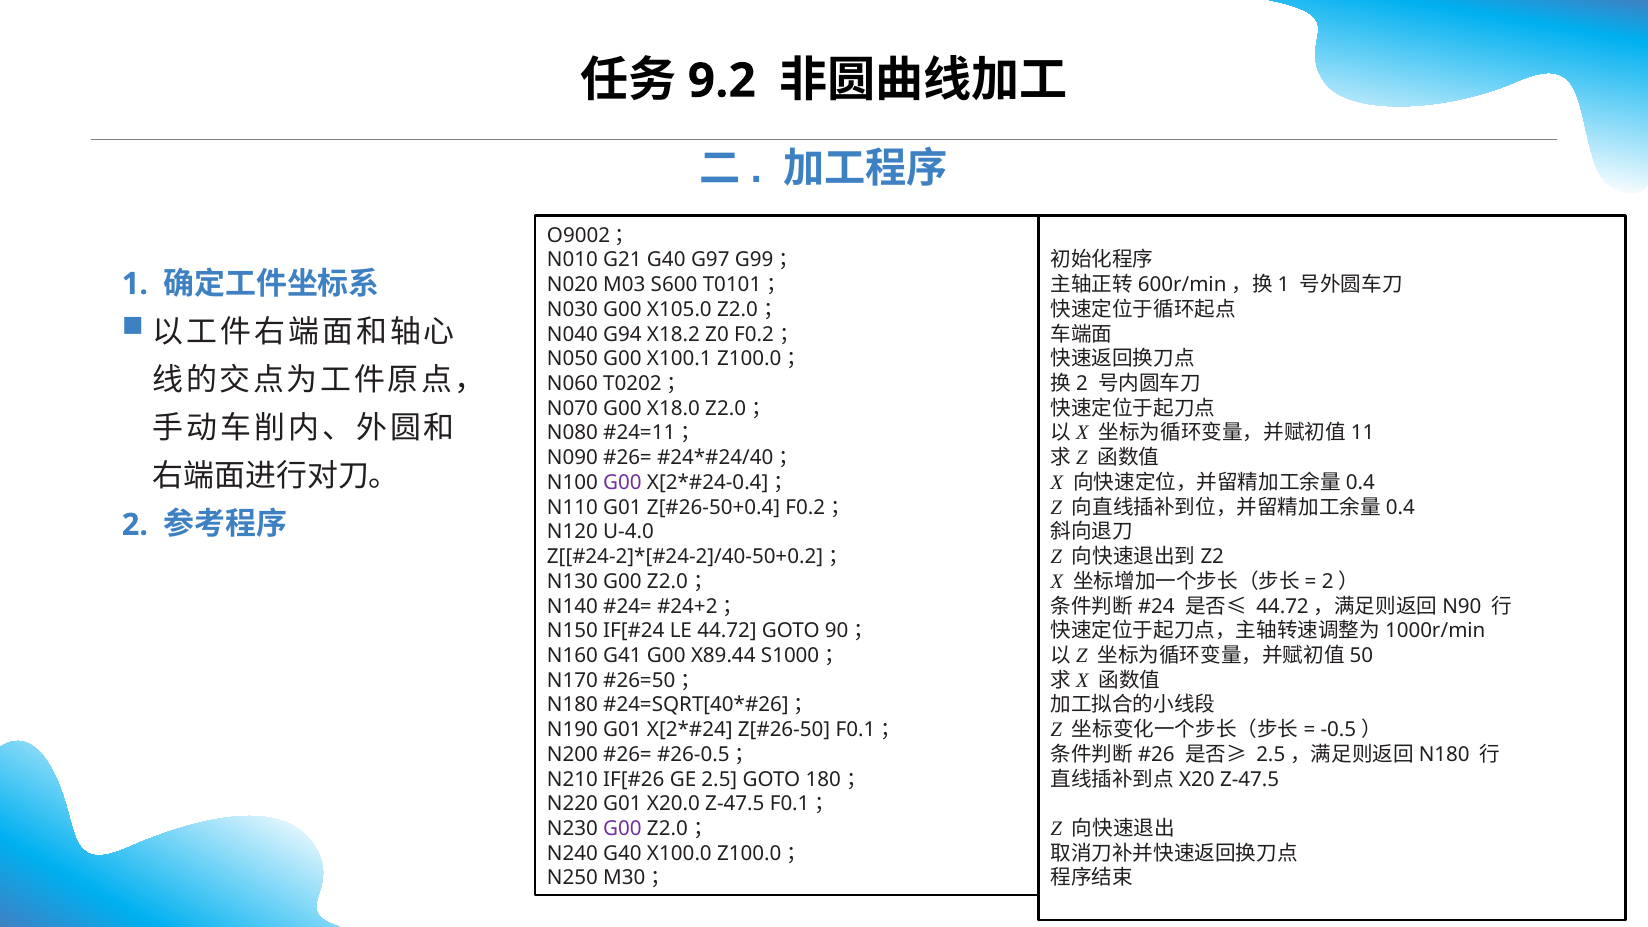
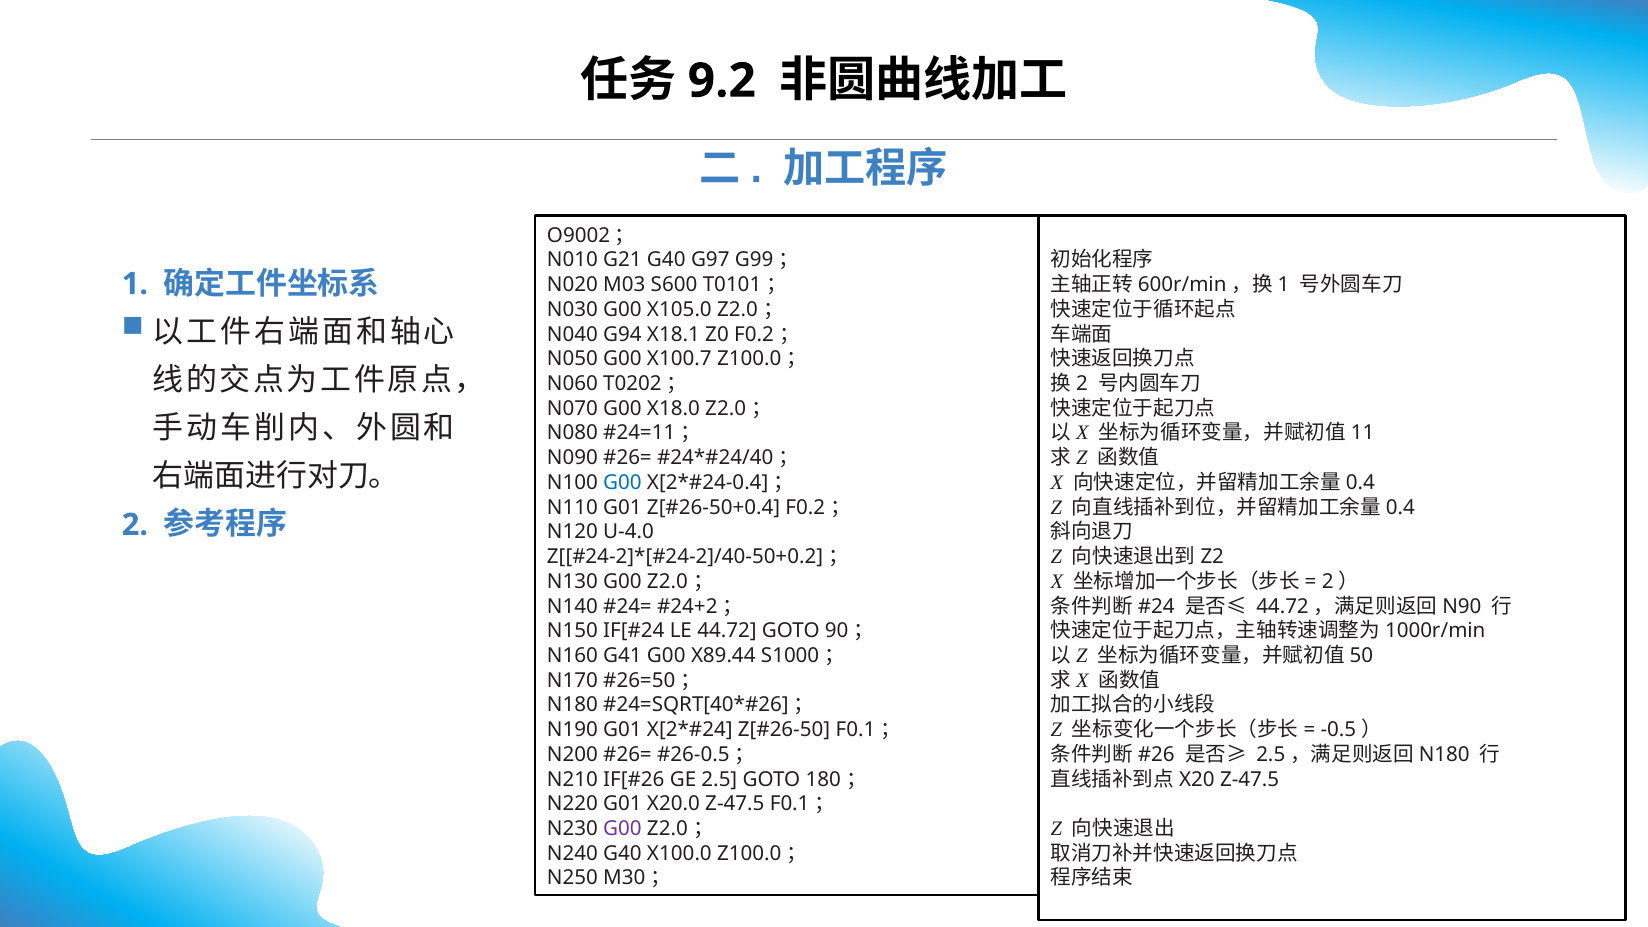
X18.2: X18.2 -> X18.1
X100.1: X100.1 -> X100.7
G00 at (622, 483) colour: purple -> blue
